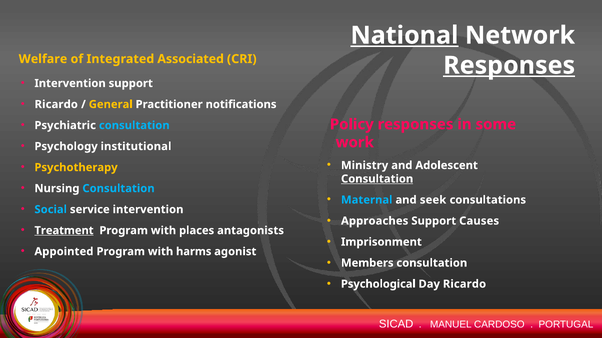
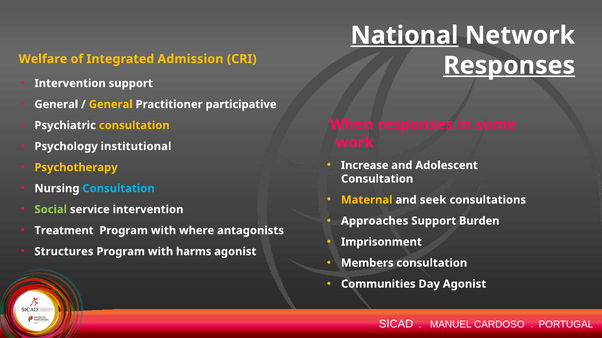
Associated: Associated -> Admission
Ricardo at (56, 105): Ricardo -> General
notifications: notifications -> participative
consultation at (134, 126) colour: light blue -> yellow
Policy: Policy -> When
Ministry: Ministry -> Increase
Consultation at (377, 179) underline: present -> none
Maternal colour: light blue -> yellow
Social colour: light blue -> light green
Causes: Causes -> Burden
Treatment underline: present -> none
places: places -> where
Appointed: Appointed -> Structures
Psychological: Psychological -> Communities
Day Ricardo: Ricardo -> Agonist
